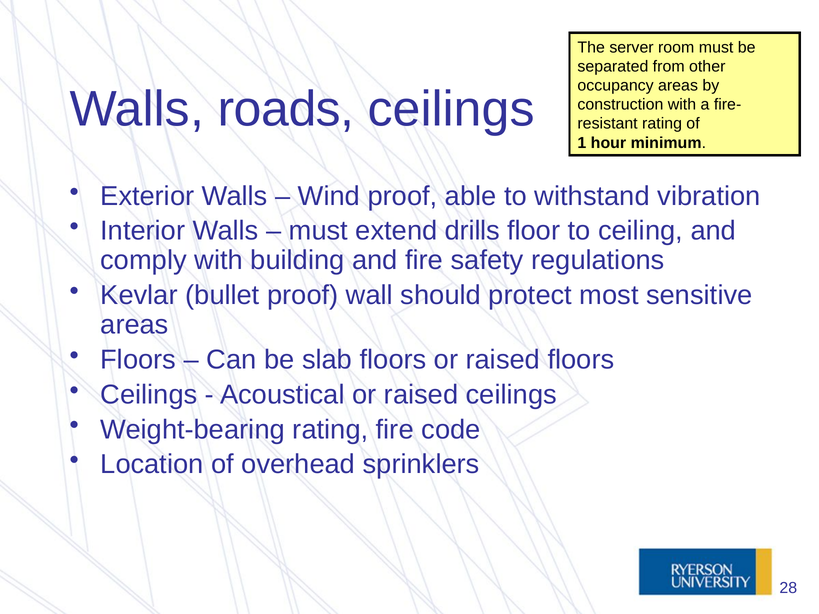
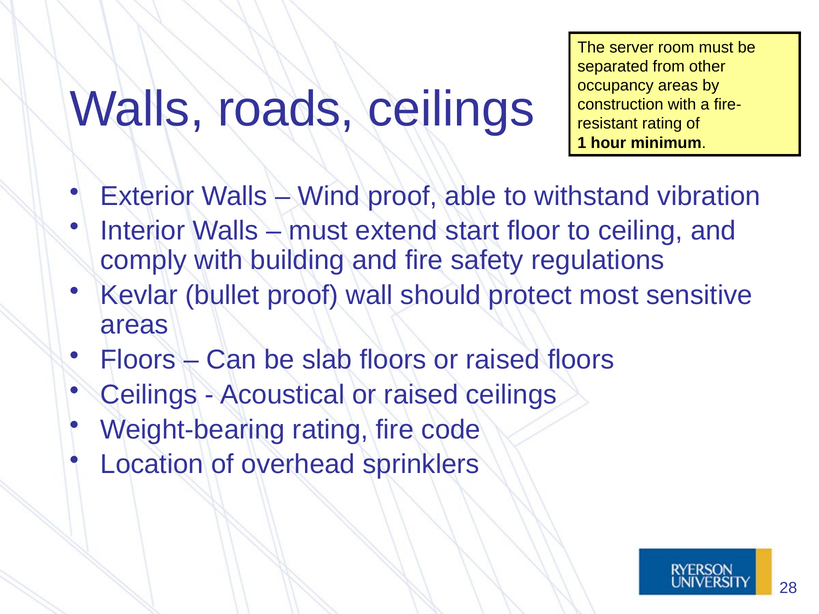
drills: drills -> start
